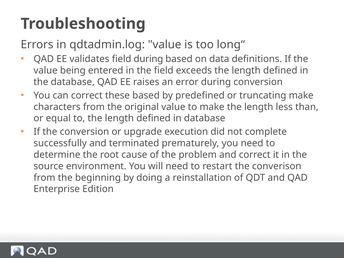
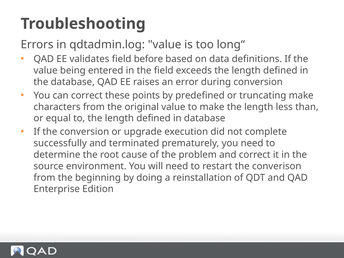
field during: during -> before
these based: based -> points
